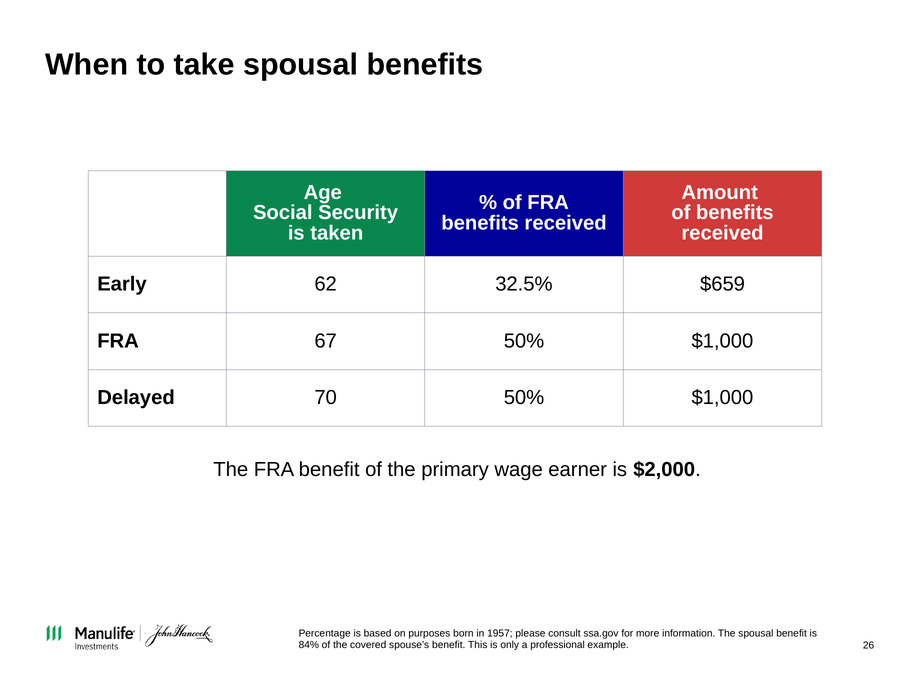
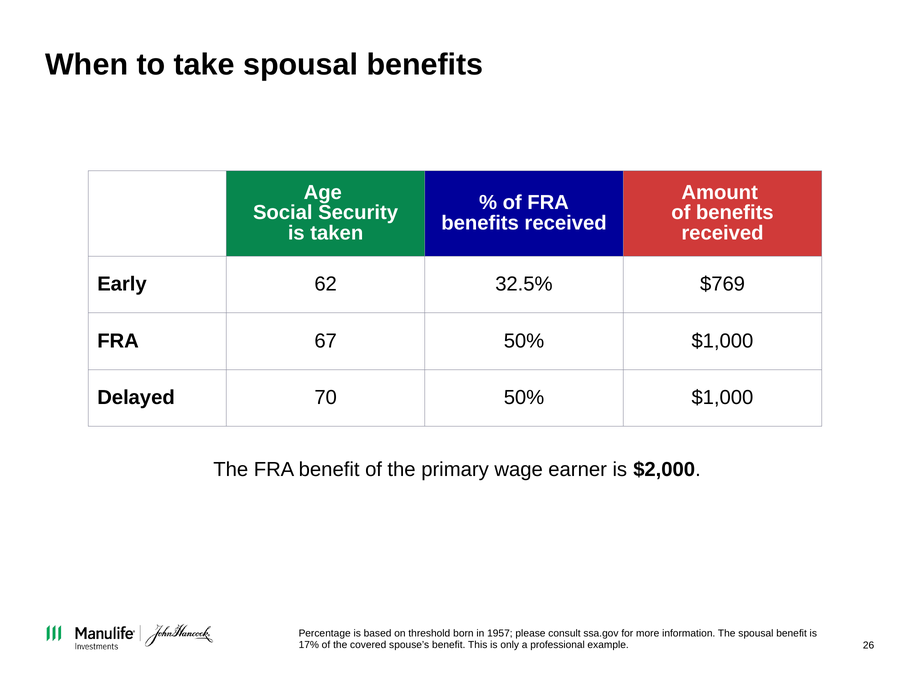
$659: $659 -> $769
purposes: purposes -> threshold
84%: 84% -> 17%
